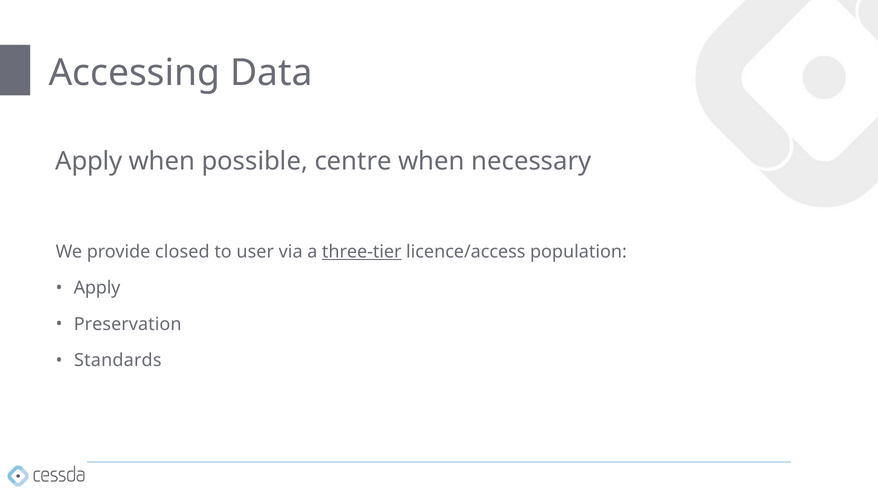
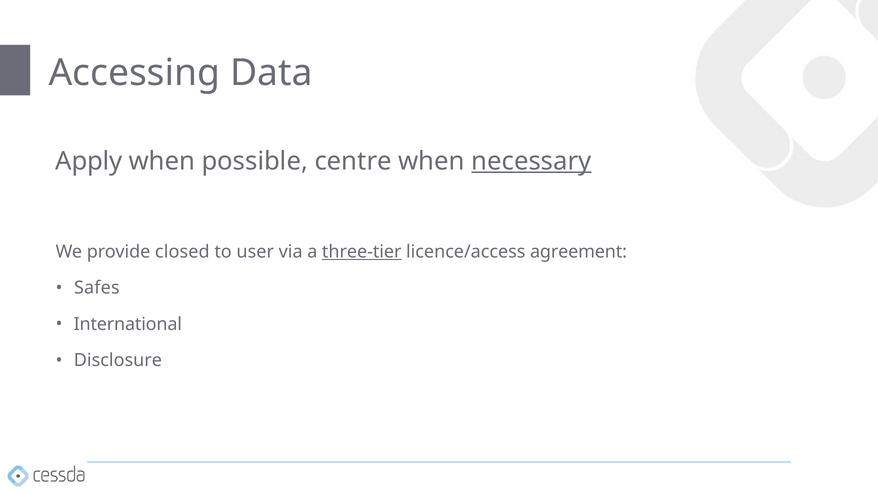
necessary underline: none -> present
population: population -> agreement
Apply at (97, 288): Apply -> Safes
Preservation: Preservation -> International
Standards: Standards -> Disclosure
